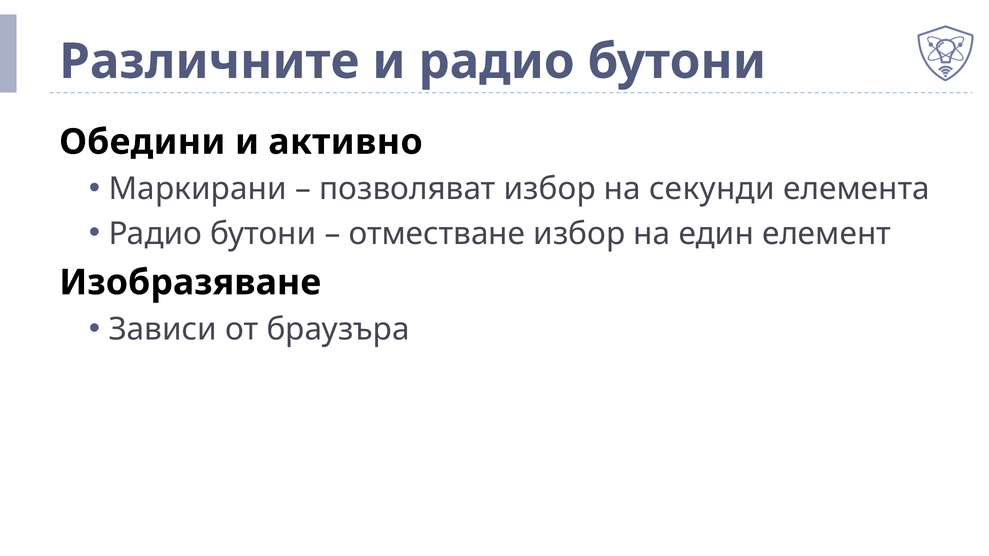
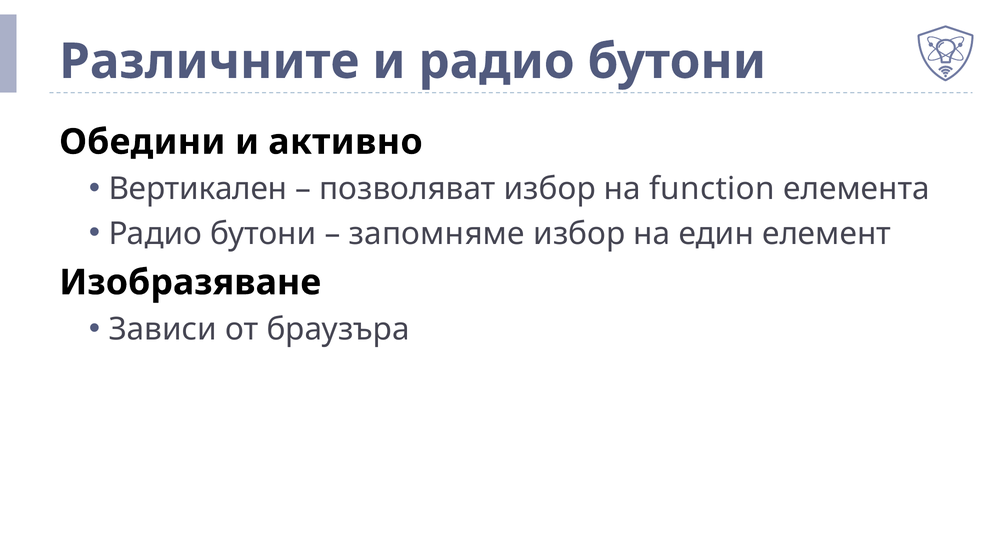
Маркирани: Маркирани -> Вертикален
секунди: секунди -> function
отместване: отместване -> запомняме
